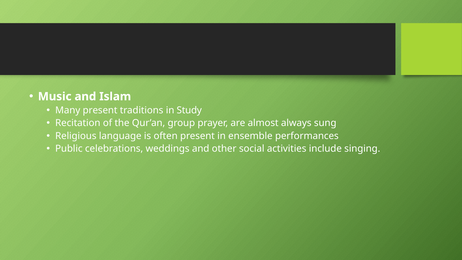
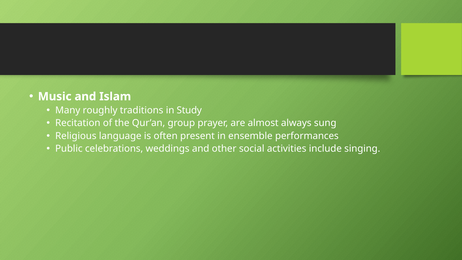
Many present: present -> roughly
